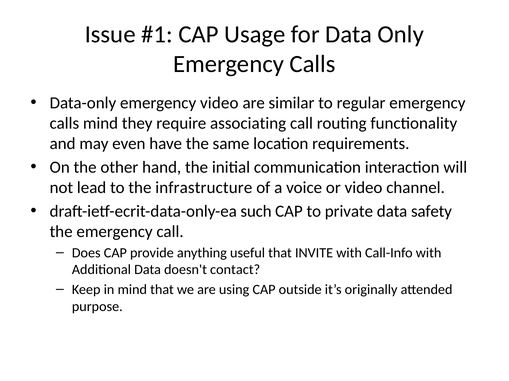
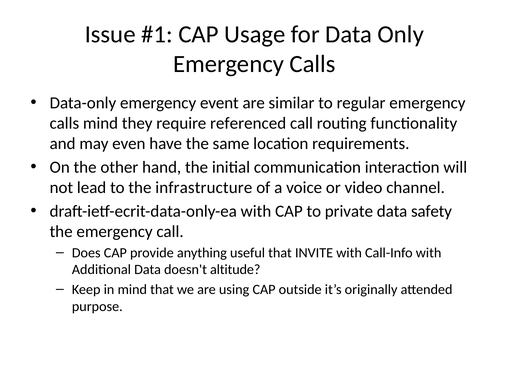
emergency video: video -> event
associating: associating -> referenced
draft-ietf-ecrit-data-only-ea such: such -> with
contact: contact -> altitude
